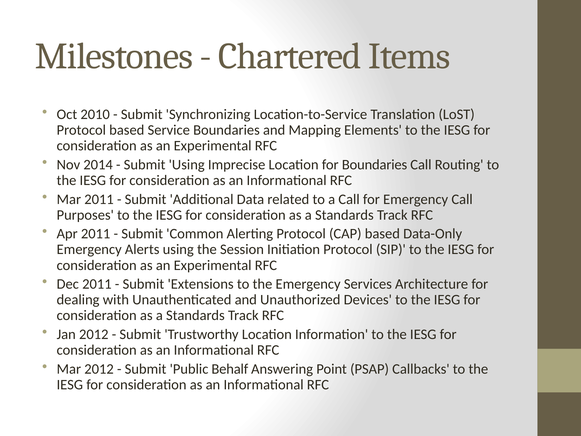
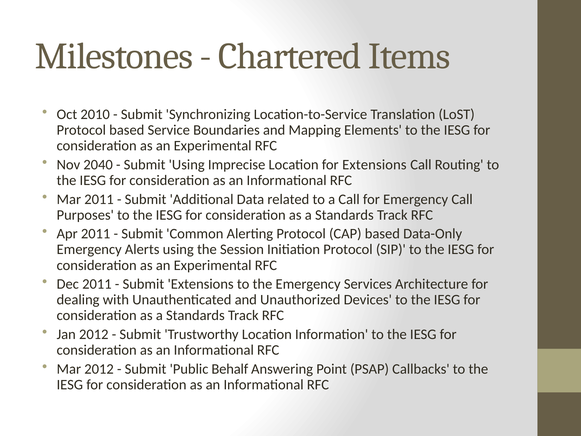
2014: 2014 -> 2040
for Boundaries: Boundaries -> Extensions
